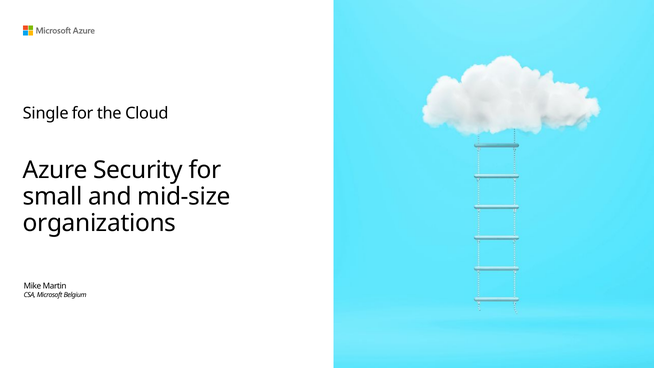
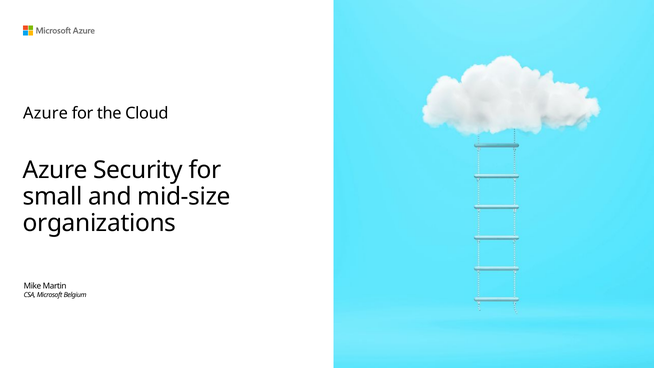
Single at (46, 113): Single -> Azure
